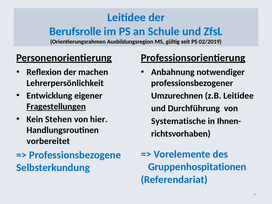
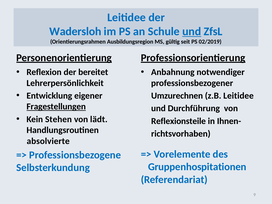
Berufsrolle: Berufsrolle -> Wadersloh
und at (192, 31) underline: none -> present
machen: machen -> bereitet
hier: hier -> lädt
Systematische: Systematische -> Reflexionsteile
vorbereitet: vorbereitet -> absolvierte
